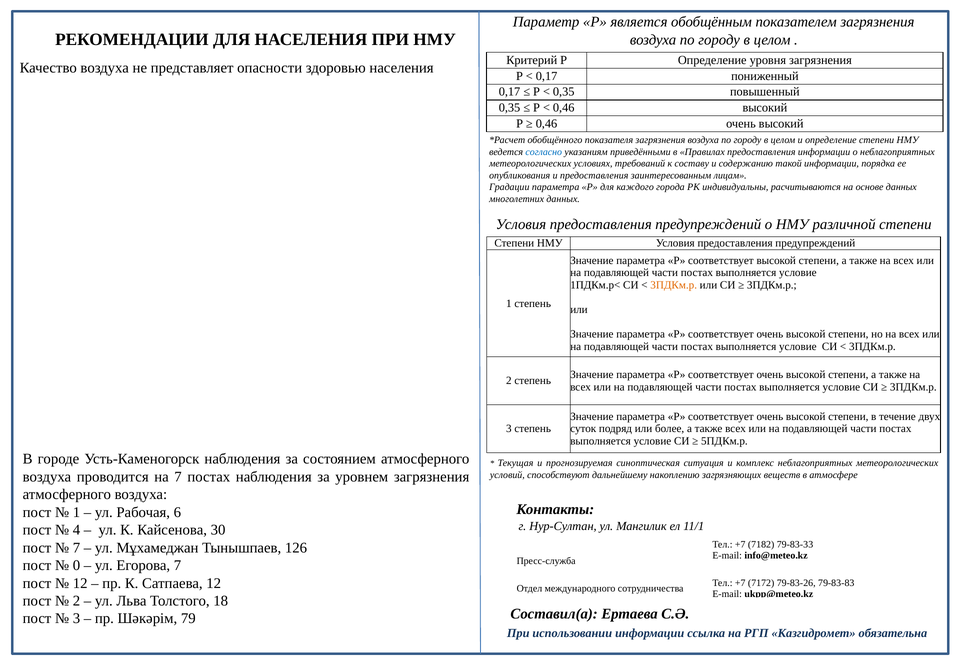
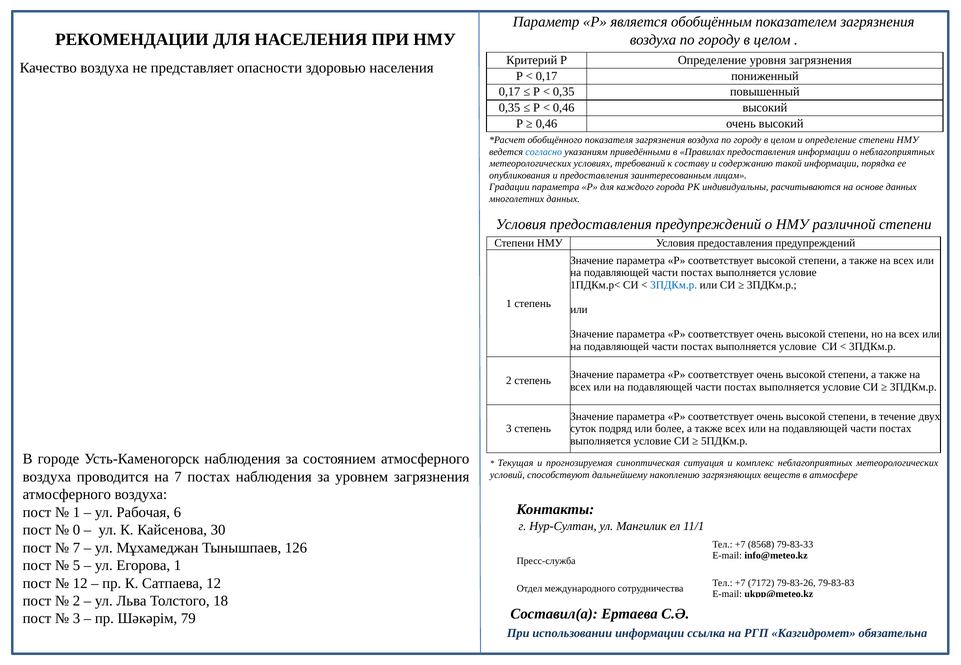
3ПДКм.р at (674, 285) colour: orange -> blue
4: 4 -> 0
7182: 7182 -> 8568
0: 0 -> 5
Егорова 7: 7 -> 1
